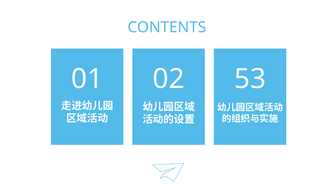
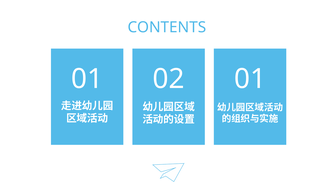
02 53: 53 -> 01
